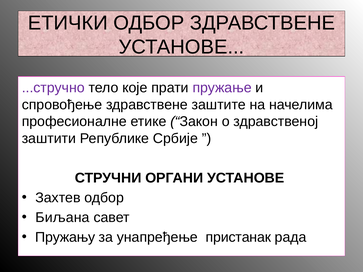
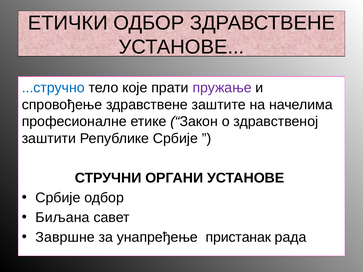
...стручно colour: purple -> blue
Захтев at (58, 198): Захтев -> Србије
Пружању: Пружању -> Завршне
